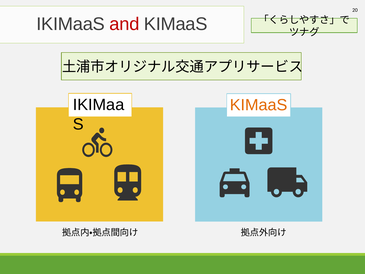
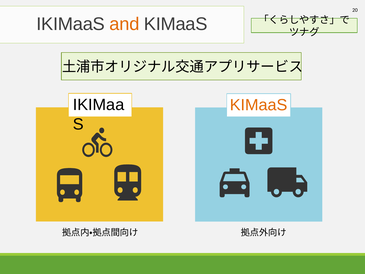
and colour: red -> orange
